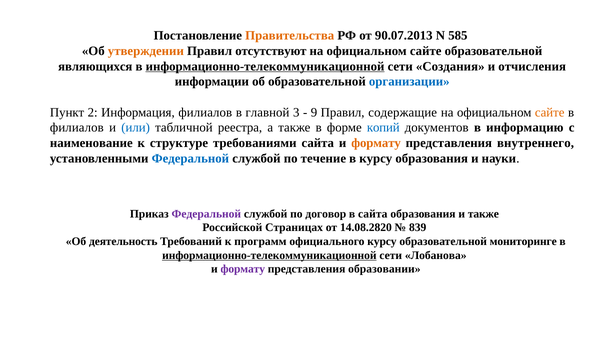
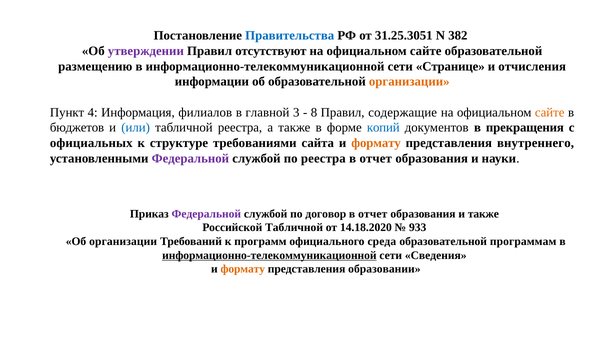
Правительства colour: orange -> blue
90.07.2013: 90.07.2013 -> 31.25.3051
585: 585 -> 382
утверждении colour: orange -> purple
являющихся: являющихся -> размещению
информационно-телекоммуникационной at (265, 66) underline: present -> none
Создания: Создания -> Странице
организации at (409, 82) colour: blue -> orange
2: 2 -> 4
9: 9 -> 8
филиалов at (77, 128): филиалов -> бюджетов
информацию: информацию -> прекращения
наименование: наименование -> официальных
Федеральной at (190, 159) colour: blue -> purple
по течение: течение -> реестра
курсу at (376, 159): курсу -> отчет
сайта at (373, 214): сайта -> отчет
Российской Страницах: Страницах -> Табличной
14.08.2820: 14.08.2820 -> 14.18.2020
839: 839 -> 933
Об деятельность: деятельность -> организации
официального курсу: курсу -> среда
мониторинге: мониторинге -> программам
Лобанова: Лобанова -> Сведения
формату at (243, 269) colour: purple -> orange
